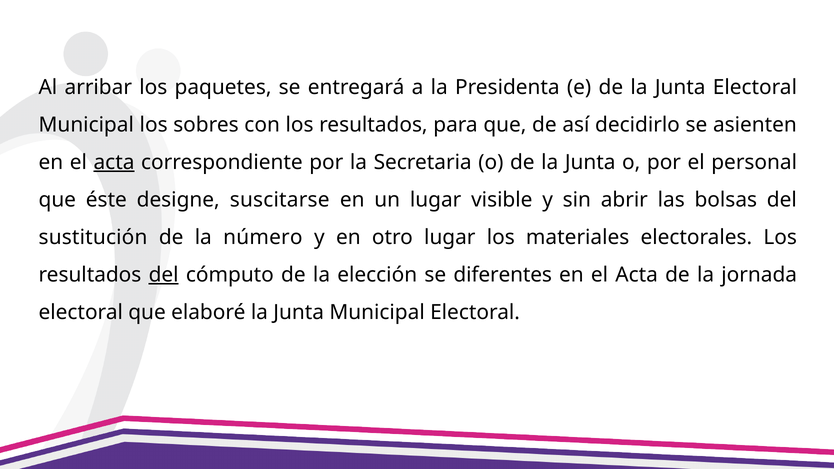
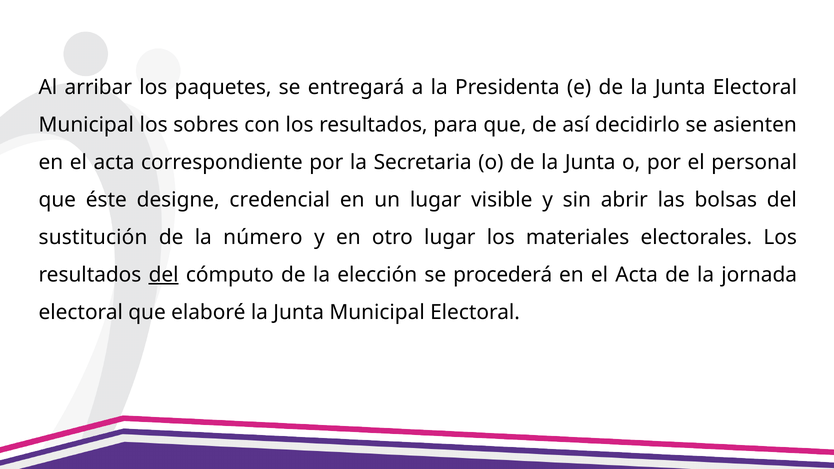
acta at (114, 162) underline: present -> none
suscitarse: suscitarse -> credencial
diferentes: diferentes -> procederá
